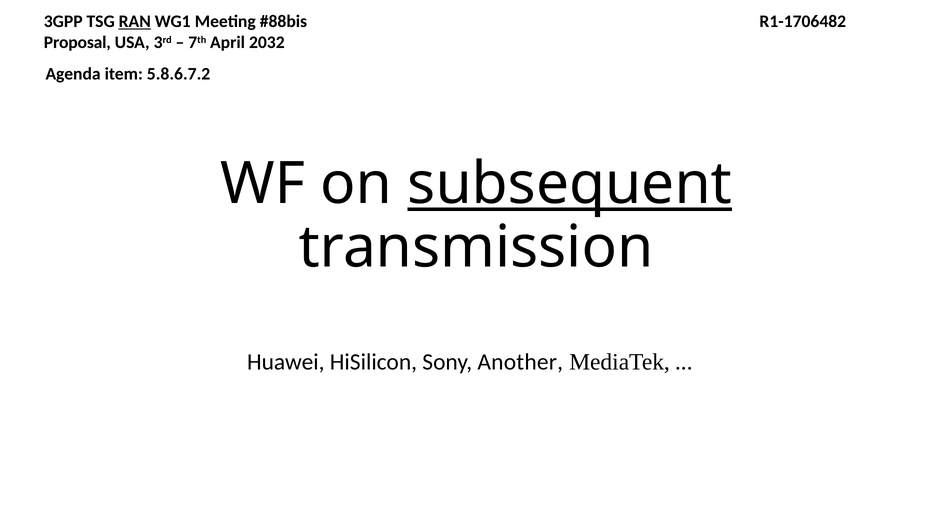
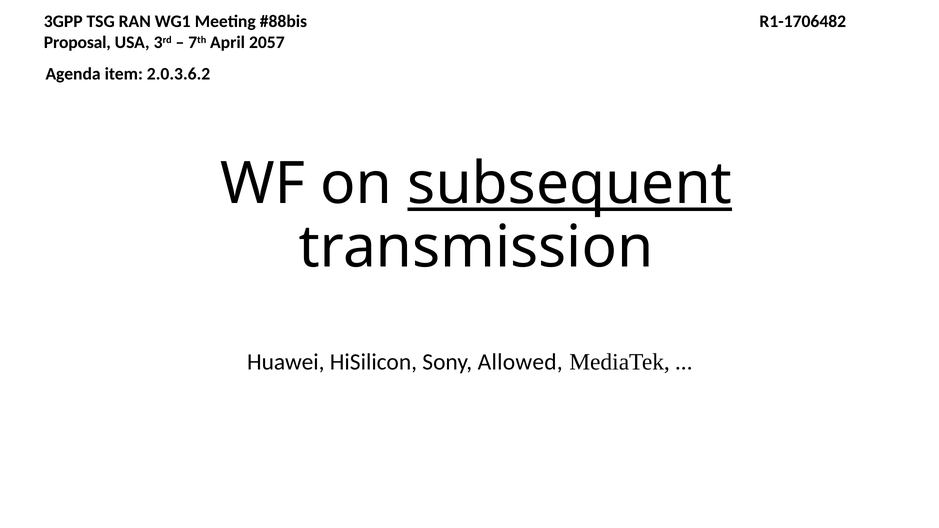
RAN underline: present -> none
2032: 2032 -> 2057
5.8.6.7.2: 5.8.6.7.2 -> 2.0.3.6.2
Another: Another -> Allowed
